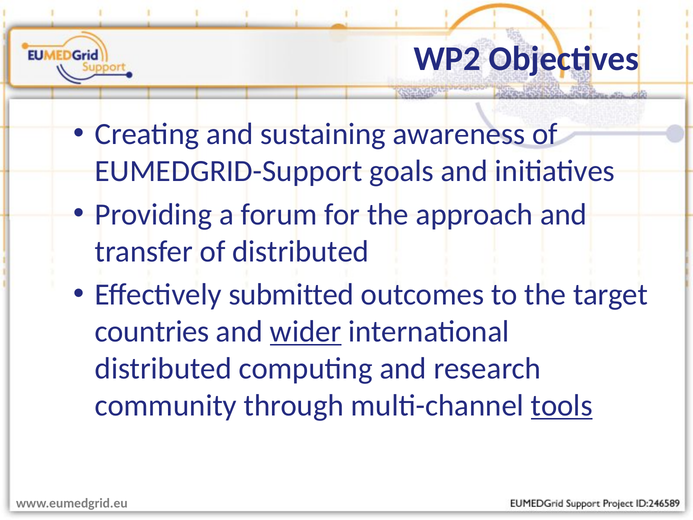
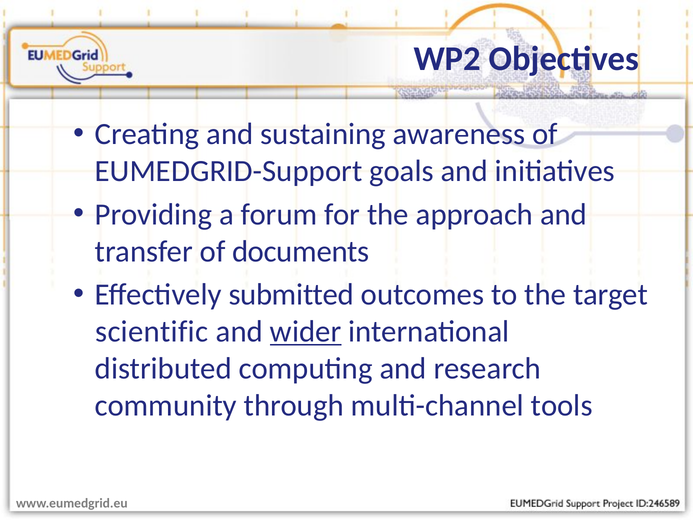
of distributed: distributed -> documents
countries: countries -> scientific
tools underline: present -> none
